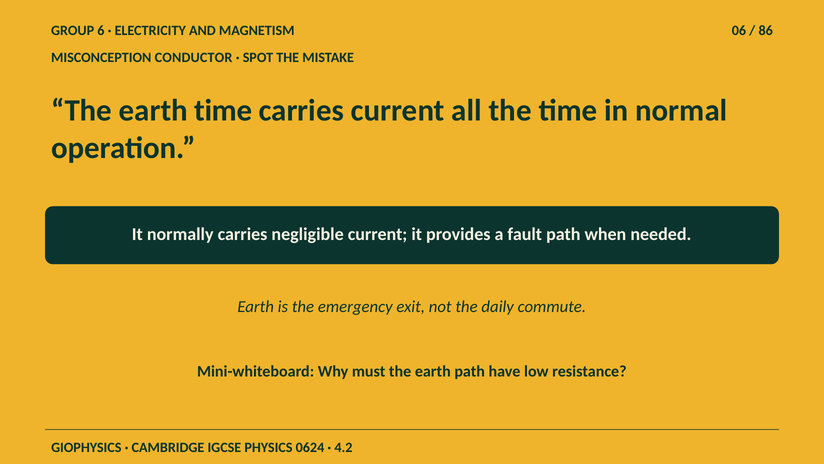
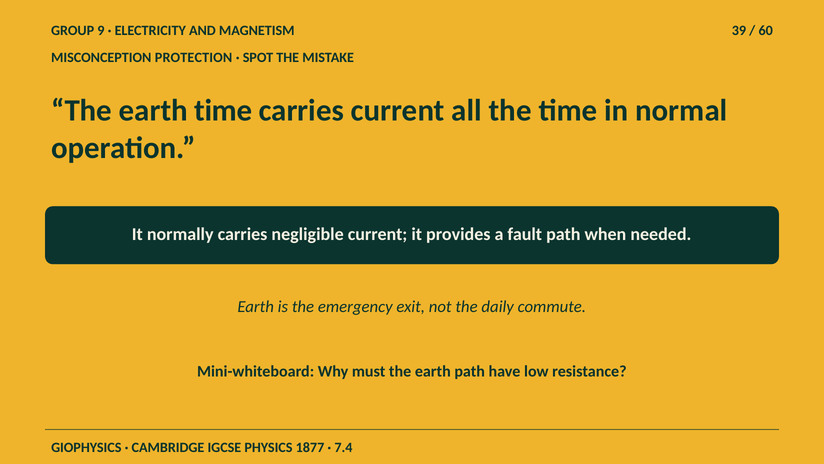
6: 6 -> 9
06: 06 -> 39
86: 86 -> 60
CONDUCTOR: CONDUCTOR -> PROTECTION
0624: 0624 -> 1877
4.2: 4.2 -> 7.4
